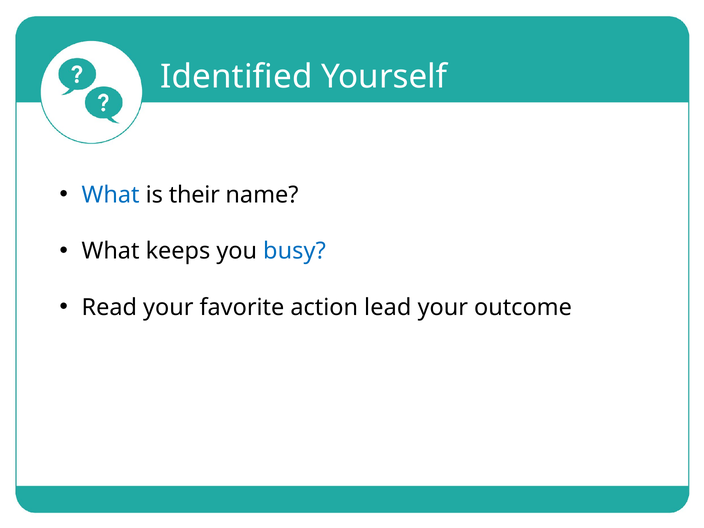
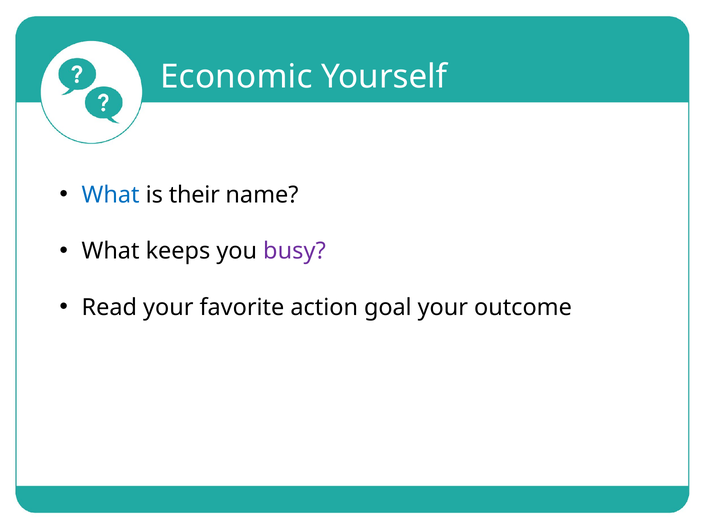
Identified: Identified -> Economic
busy colour: blue -> purple
lead: lead -> goal
